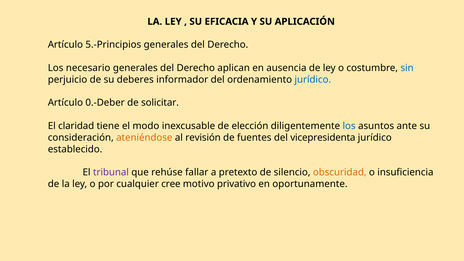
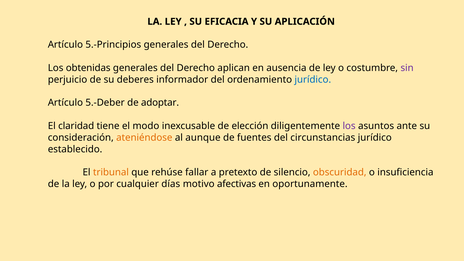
necesario: necesario -> obtenidas
sin colour: blue -> purple
0.-Deber: 0.-Deber -> 5.-Deber
solicitar: solicitar -> adoptar
los at (349, 126) colour: blue -> purple
revisión: revisión -> aunque
vicepresidenta: vicepresidenta -> circunstancias
tribunal colour: purple -> orange
cree: cree -> días
privativo: privativo -> afectivas
